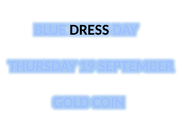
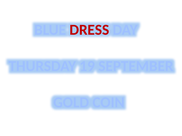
DRESS colour: black -> red
